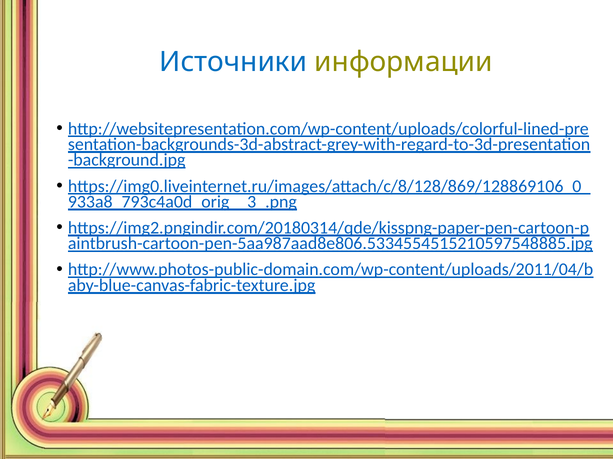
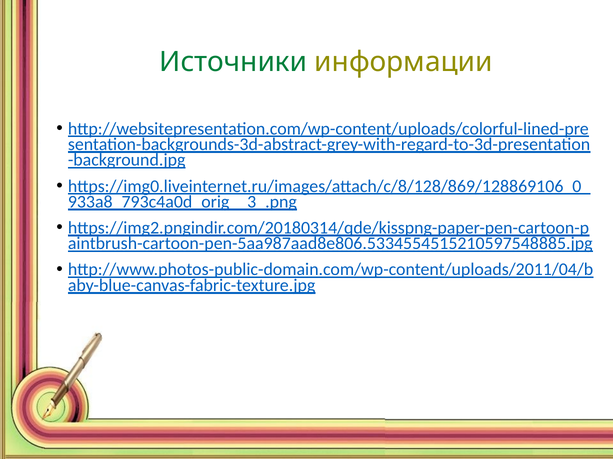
Источники colour: blue -> green
